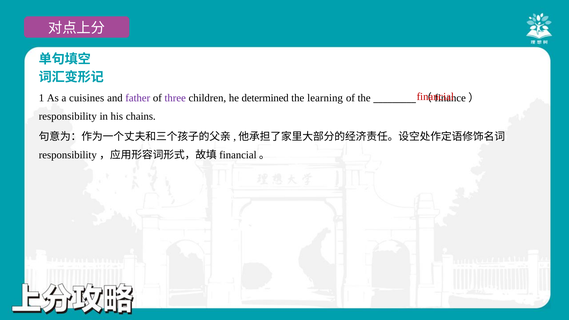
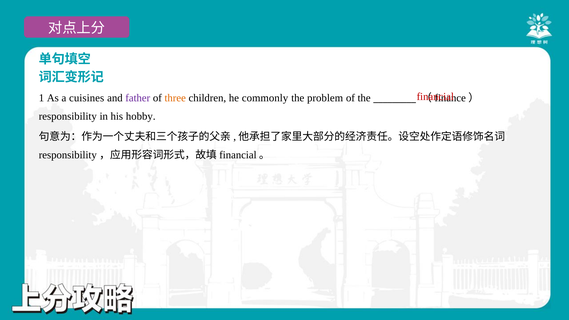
three colour: purple -> orange
determined: determined -> commonly
learning: learning -> problem
chains: chains -> hobby
